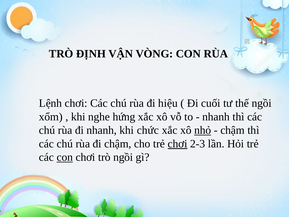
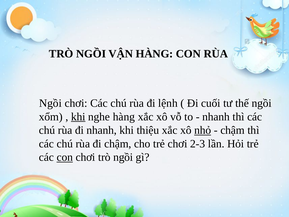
ĐỊNH at (91, 54): ĐỊNH -> NGỒI
VẬN VÒNG: VÒNG -> HÀNG
Lệnh at (50, 103): Lệnh -> Ngồi
hiệu: hiệu -> lệnh
khi at (78, 117) underline: none -> present
nghe hứng: hứng -> hàng
chức: chức -> thiệu
chơi at (178, 144) underline: present -> none
